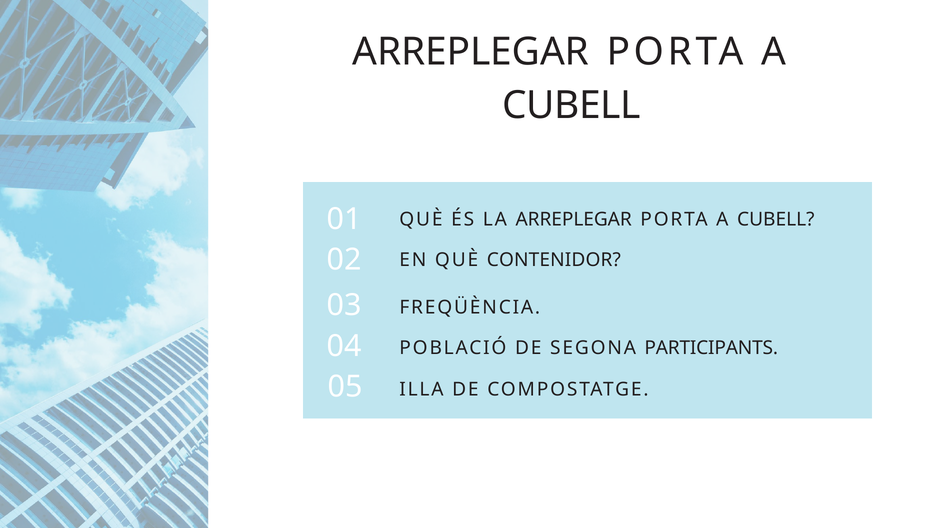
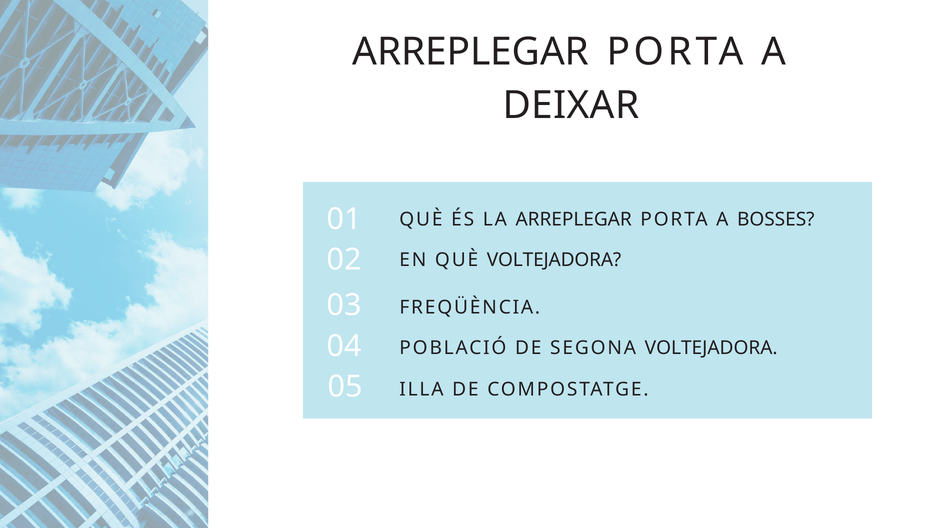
CUBELL at (571, 106): CUBELL -> DEIXAR
CUBELL at (776, 219): CUBELL -> BOSSES
QUÈ CONTENIDOR: CONTENIDOR -> VOLTEJADORA
SEGONA PARTICIPANTS: PARTICIPANTS -> VOLTEJADORA
